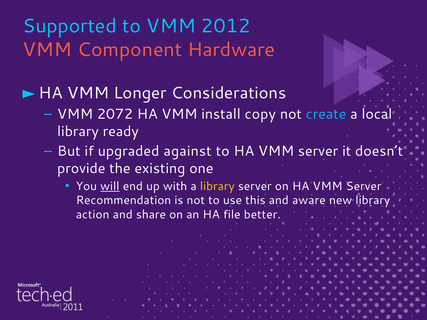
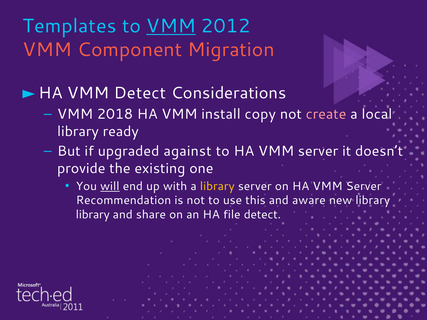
Supported: Supported -> Templates
VMM at (171, 26) underline: none -> present
Hardware: Hardware -> Migration
VMM Longer: Longer -> Detect
2072: 2072 -> 2018
create colour: light blue -> pink
action at (93, 215): action -> library
file better: better -> detect
